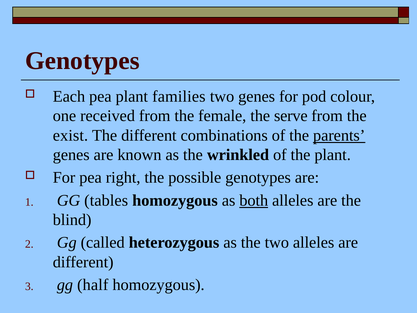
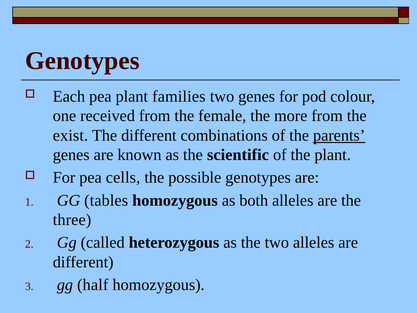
serve: serve -> more
wrinkled: wrinkled -> scientific
right: right -> cells
both underline: present -> none
blind: blind -> three
